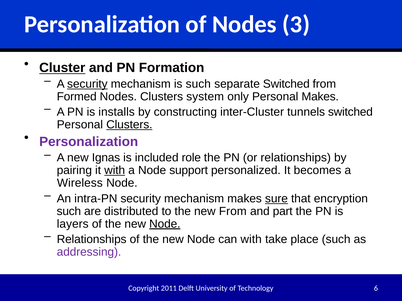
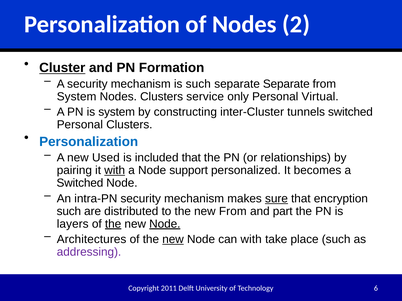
3: 3 -> 2
security at (87, 84) underline: present -> none
separate Switched: Switched -> Separate
Formed at (77, 97): Formed -> System
system: system -> service
Personal Makes: Makes -> Virtual
is installs: installs -> system
Clusters at (129, 125) underline: present -> none
Personalization at (89, 142) colour: purple -> blue
Ignas: Ignas -> Used
included role: role -> that
Wireless at (80, 183): Wireless -> Switched
the at (113, 224) underline: none -> present
Relationships at (92, 240): Relationships -> Architectures
new at (173, 240) underline: none -> present
